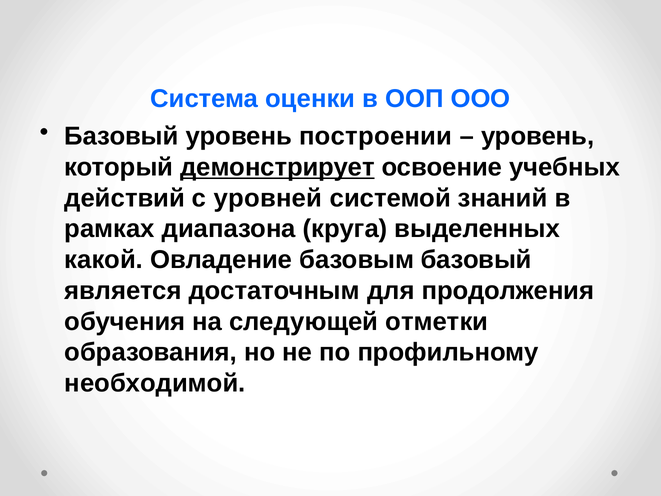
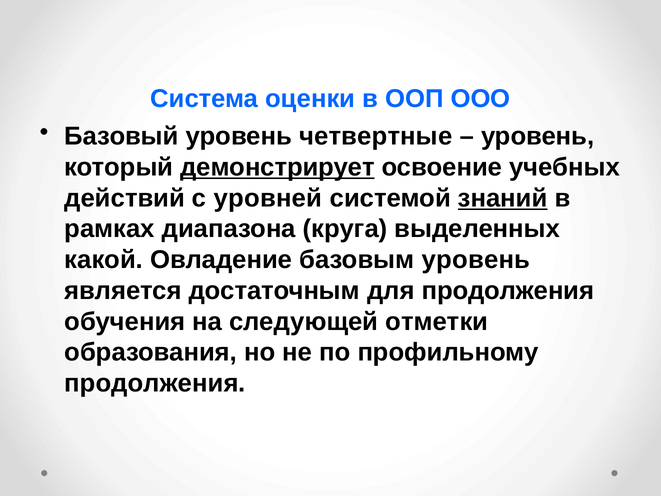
построении: построении -> четвертные
знаний underline: none -> present
базовым базовый: базовый -> уровень
необходимой at (155, 383): необходимой -> продолжения
